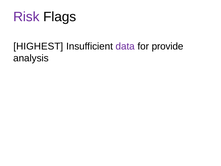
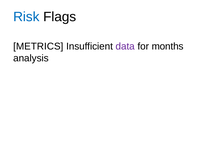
Risk colour: purple -> blue
HIGHEST: HIGHEST -> METRICS
provide: provide -> months
